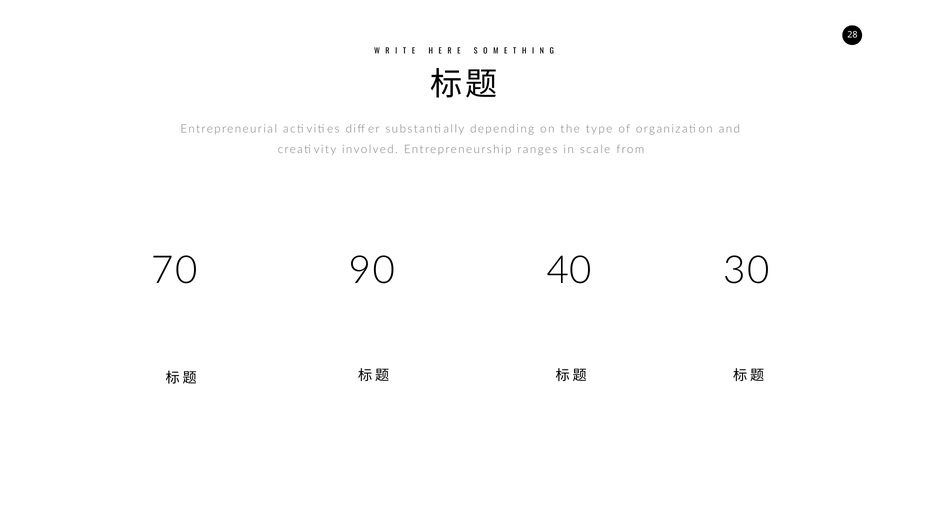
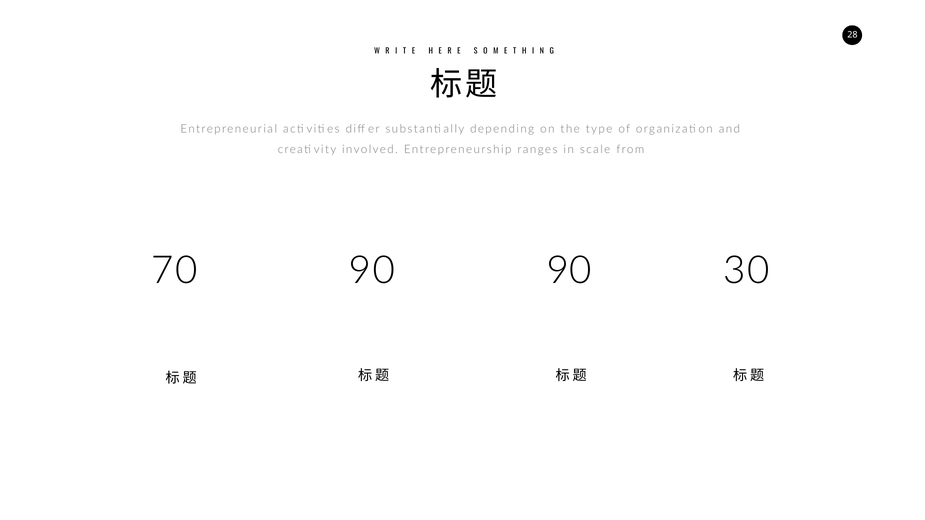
90 40: 40 -> 90
